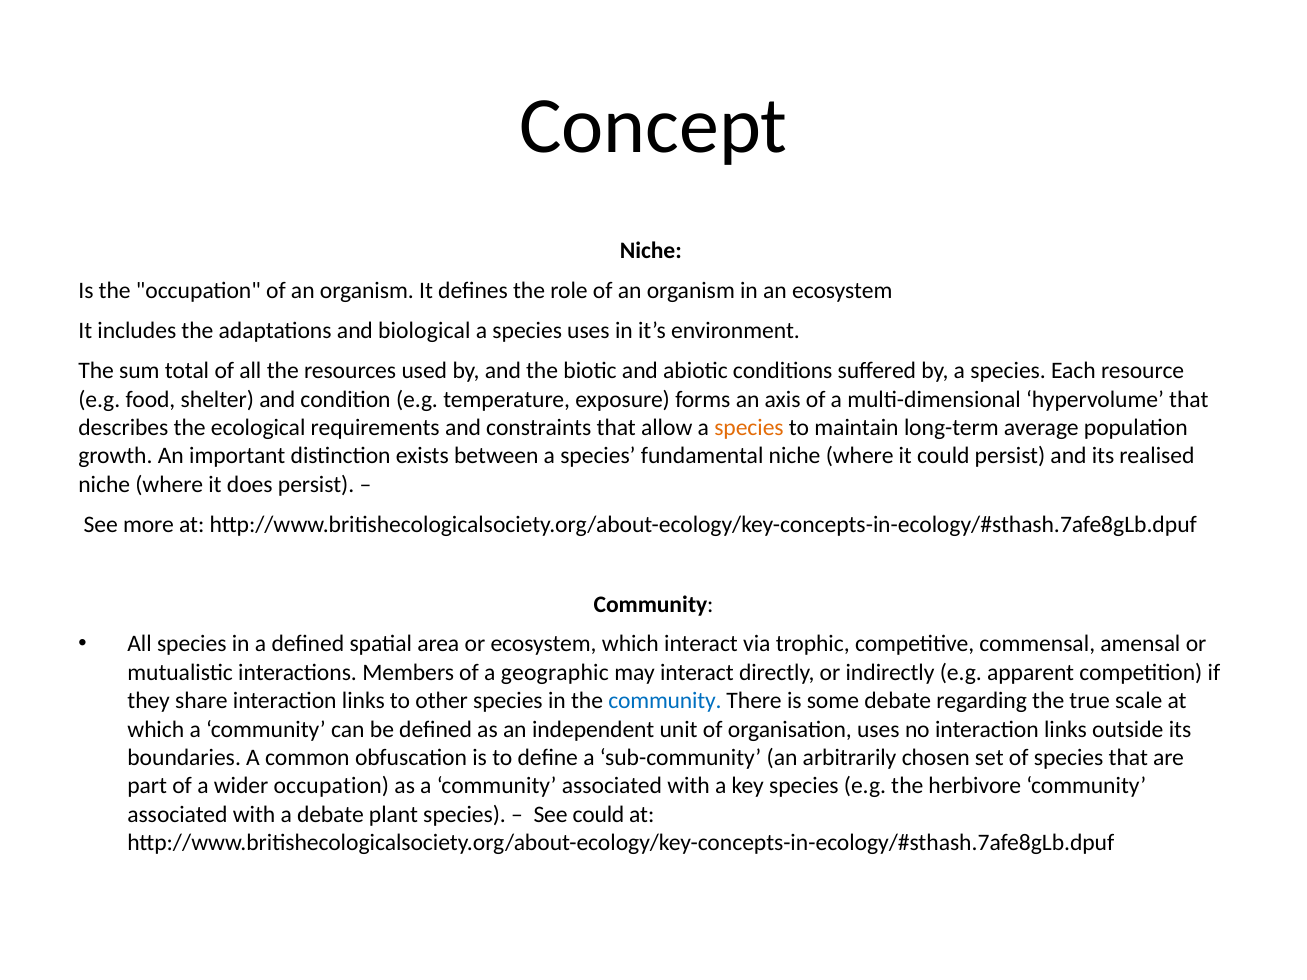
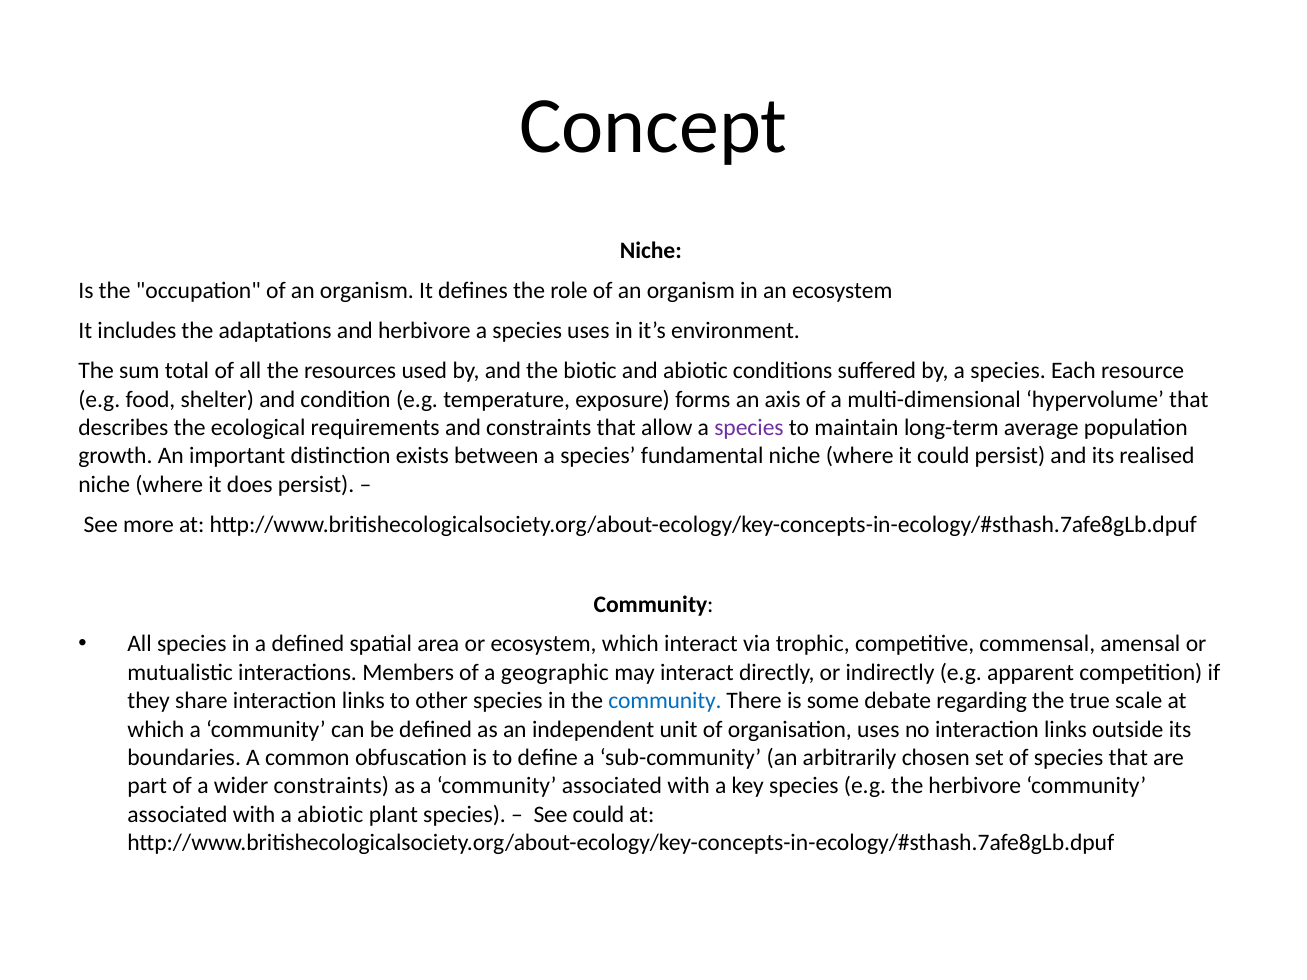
and biological: biological -> herbivore
species at (749, 428) colour: orange -> purple
wider occupation: occupation -> constraints
a debate: debate -> abiotic
